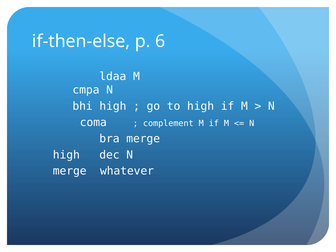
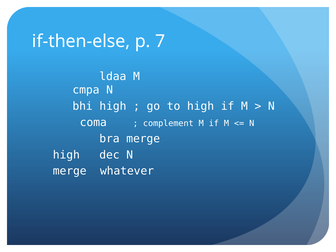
6: 6 -> 7
